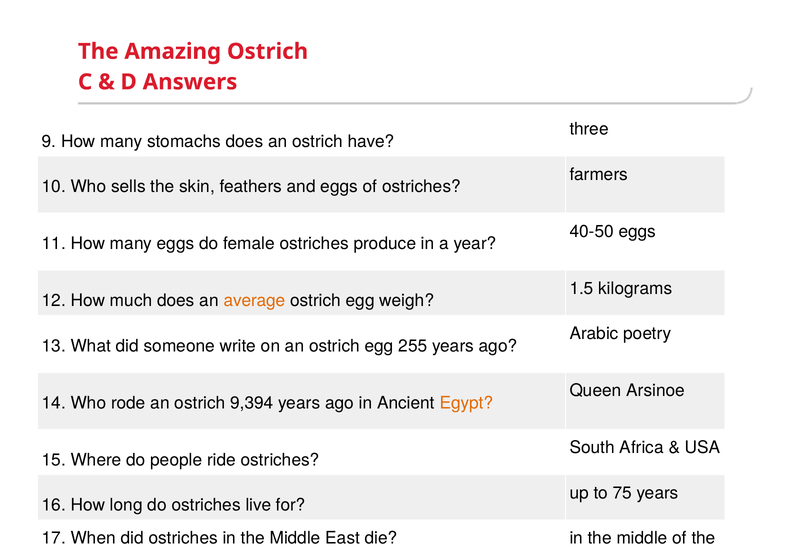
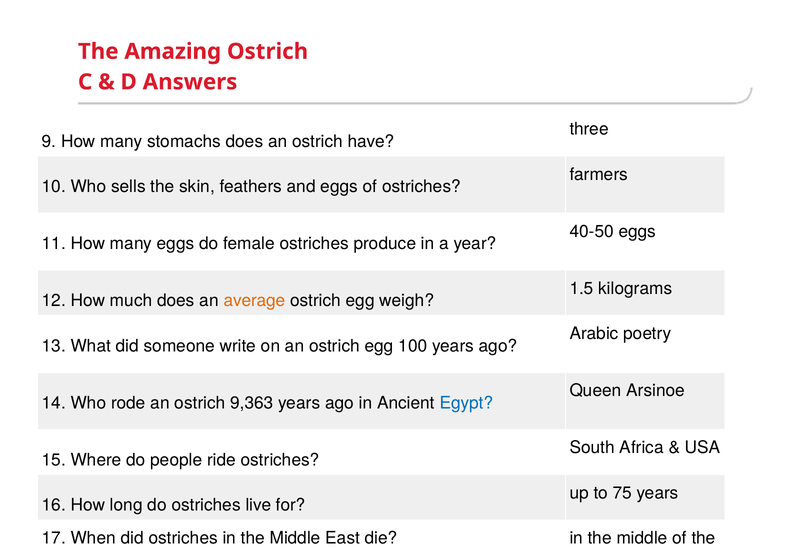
255: 255 -> 100
9,394: 9,394 -> 9,363
Egypt colour: orange -> blue
